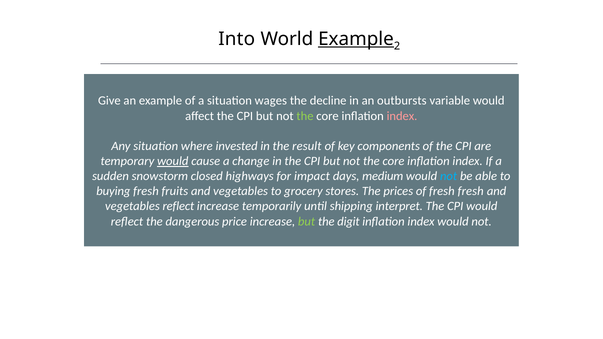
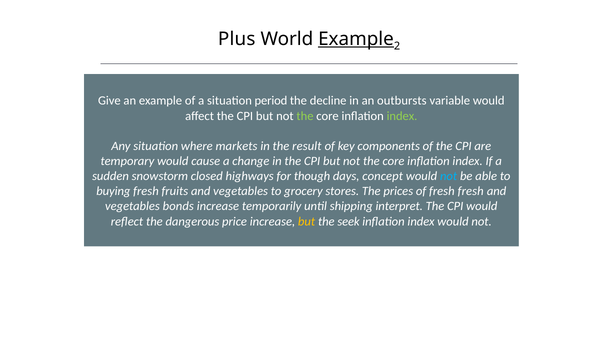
Into: Into -> Plus
wages: wages -> period
index at (402, 116) colour: pink -> light green
invested: invested -> markets
would at (173, 161) underline: present -> none
impact: impact -> though
medium: medium -> concept
vegetables reflect: reflect -> bonds
but at (307, 221) colour: light green -> yellow
digit: digit -> seek
